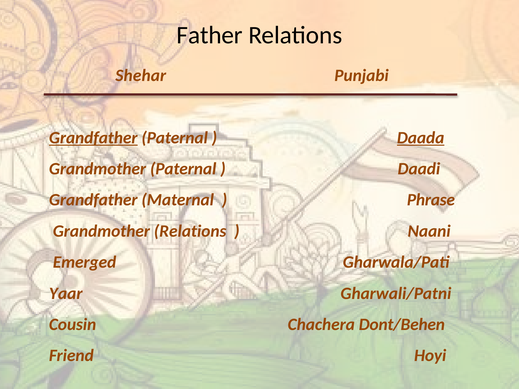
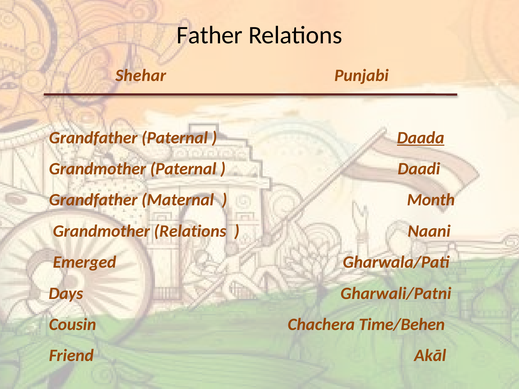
Grandfather at (93, 138) underline: present -> none
Phrase: Phrase -> Month
Yaar: Yaar -> Days
Dont/Behen: Dont/Behen -> Time/Behen
Hoyi: Hoyi -> Akāl
